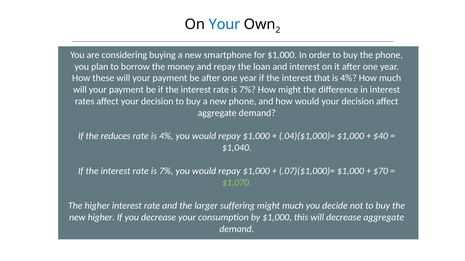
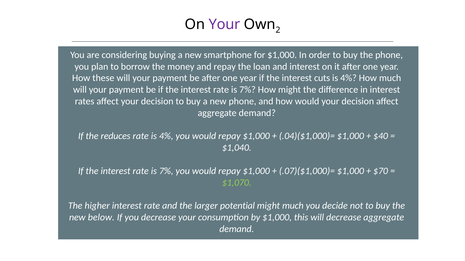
Your at (224, 24) colour: blue -> purple
that: that -> cuts
suffering: suffering -> potential
new higher: higher -> below
